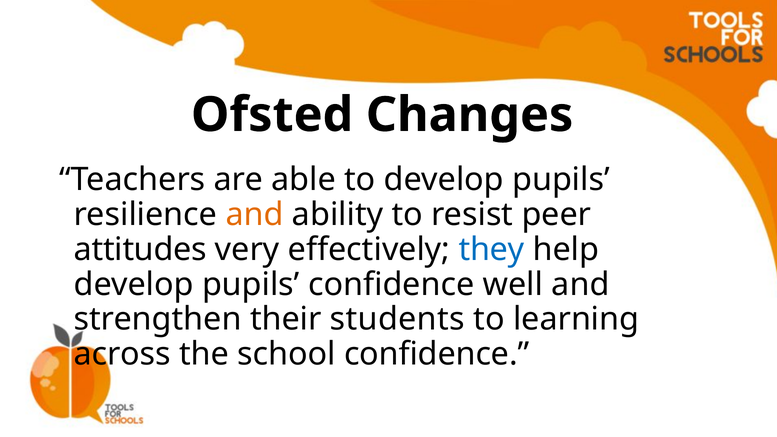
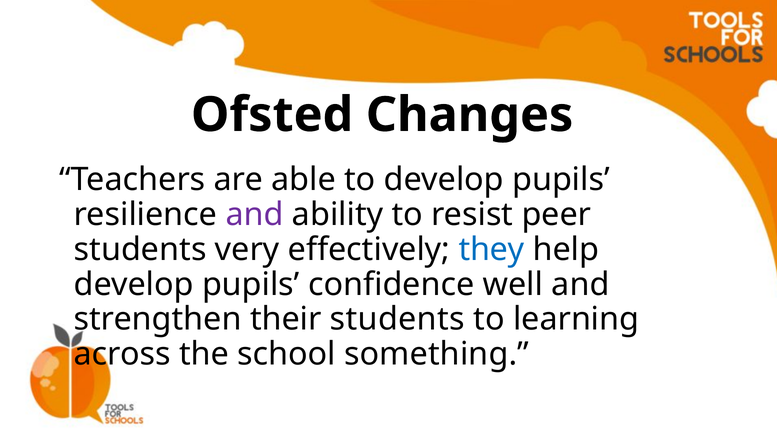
and at (255, 214) colour: orange -> purple
attitudes at (140, 249): attitudes -> students
school confidence: confidence -> something
